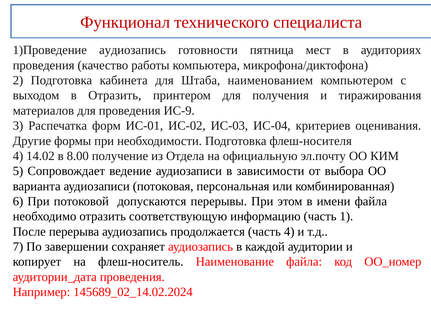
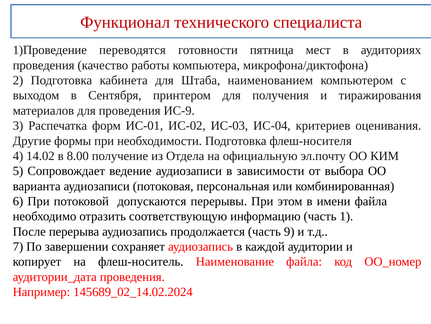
аудиозапись at (132, 50): аудиозапись -> переводятся
в Отразить: Отразить -> Сентября
часть 4: 4 -> 9
